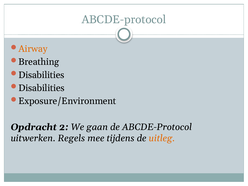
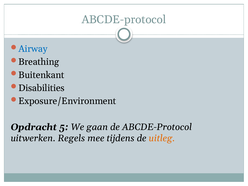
Airway colour: orange -> blue
Disabilities at (41, 75): Disabilities -> Buitenkant
2: 2 -> 5
